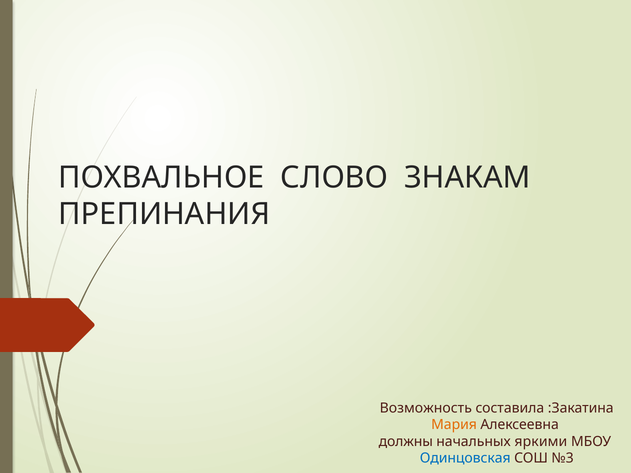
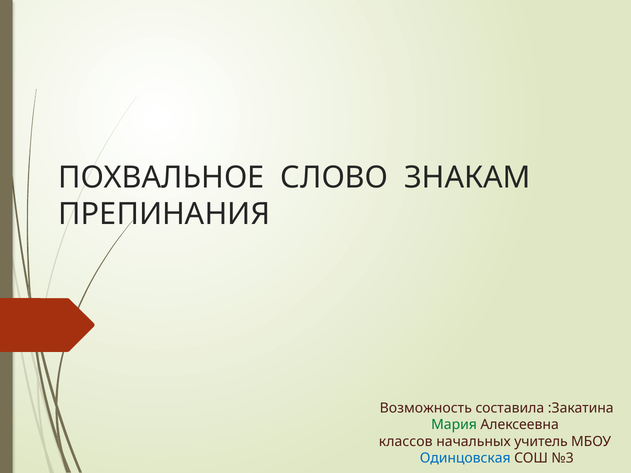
Мария colour: orange -> green
должны: должны -> классов
яркими: яркими -> учитель
